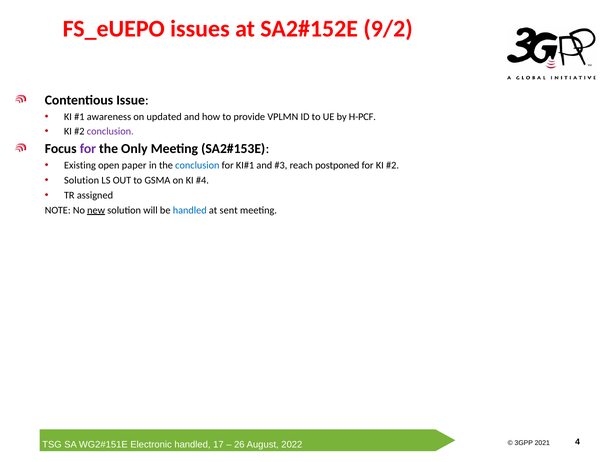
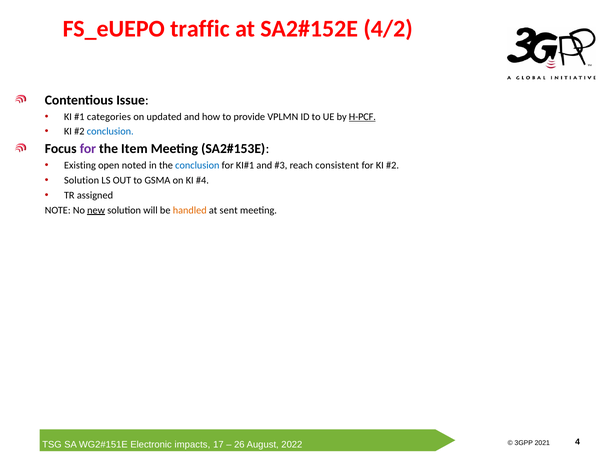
issues: issues -> traffic
9/2: 9/2 -> 4/2
awareness: awareness -> categories
H-PCF underline: none -> present
conclusion at (110, 132) colour: purple -> blue
Only: Only -> Item
paper: paper -> noted
postponed: postponed -> consistent
handled at (190, 210) colour: blue -> orange
handled at (192, 445): handled -> impacts
